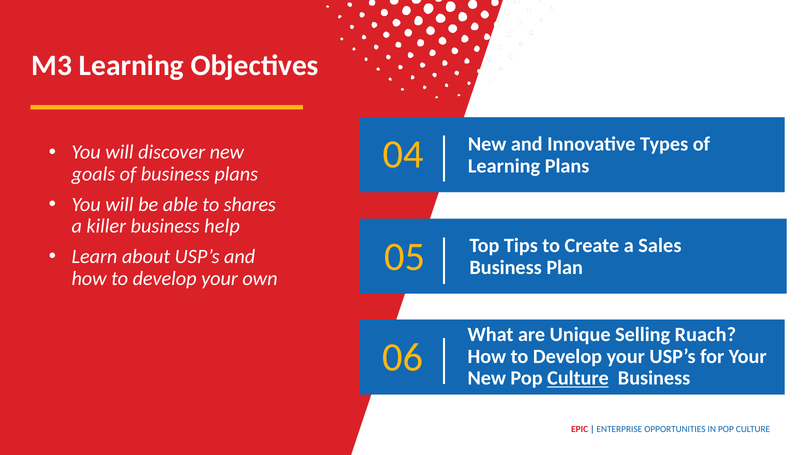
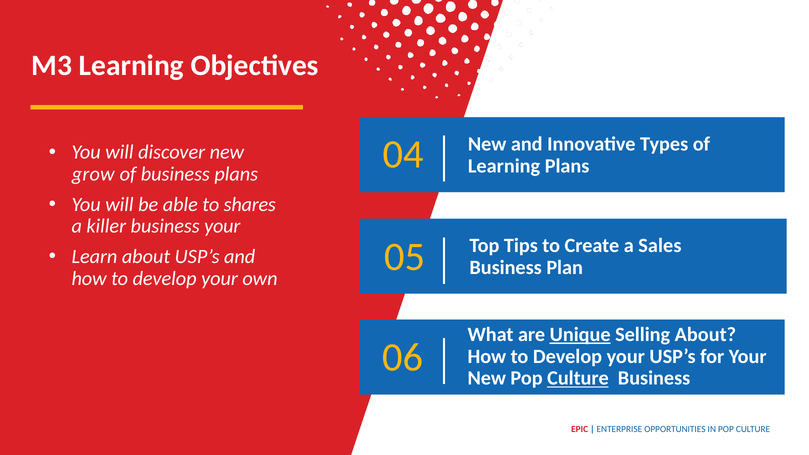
goals: goals -> grow
business help: help -> your
Unique underline: none -> present
Selling Ruach: Ruach -> About
